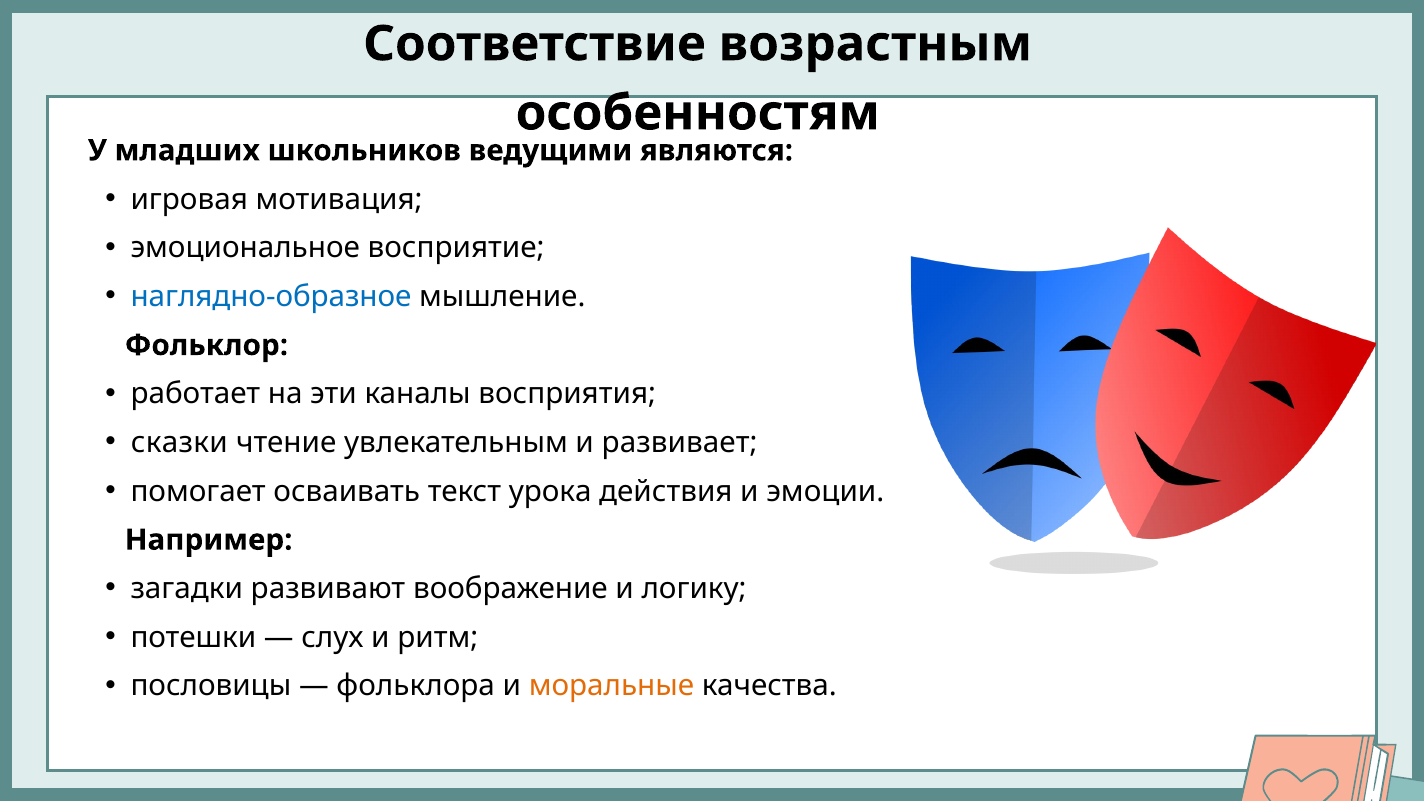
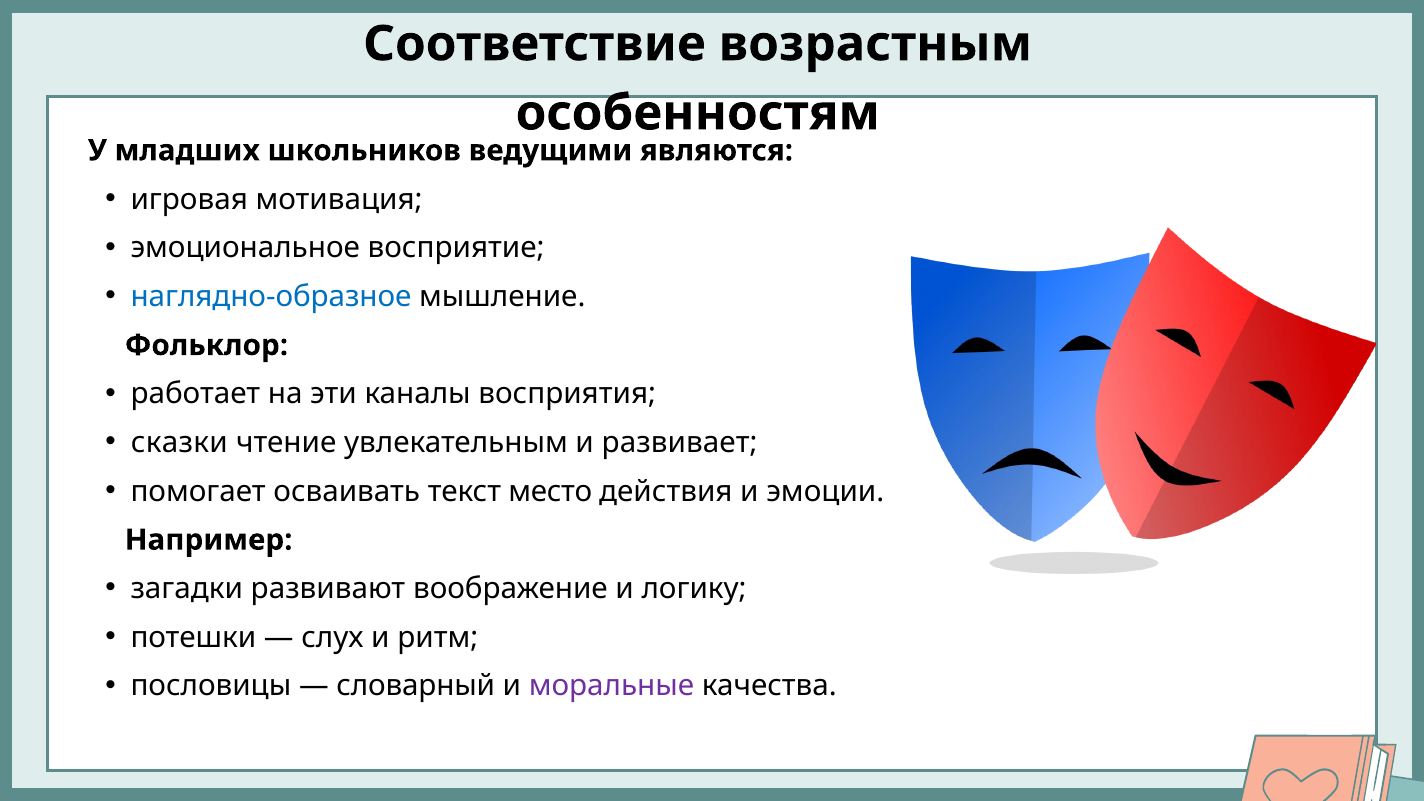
урока: урока -> место
фольклора: фольклора -> словарный
моральные colour: orange -> purple
